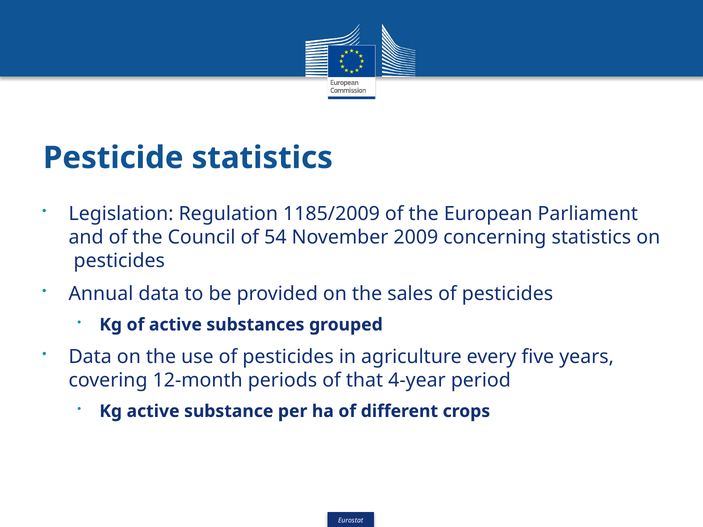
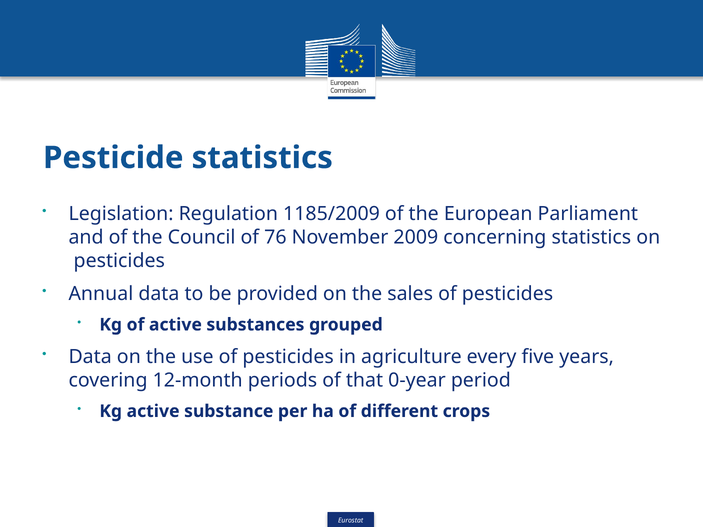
54: 54 -> 76
4-year: 4-year -> 0-year
